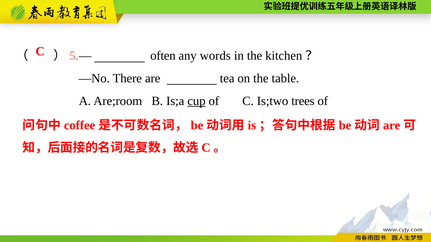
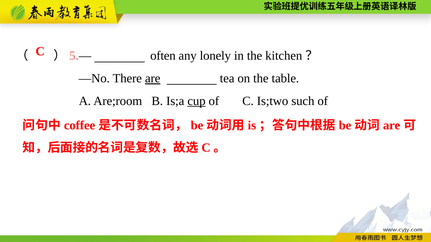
words: words -> lonely
are at (153, 79) underline: none -> present
trees: trees -> such
